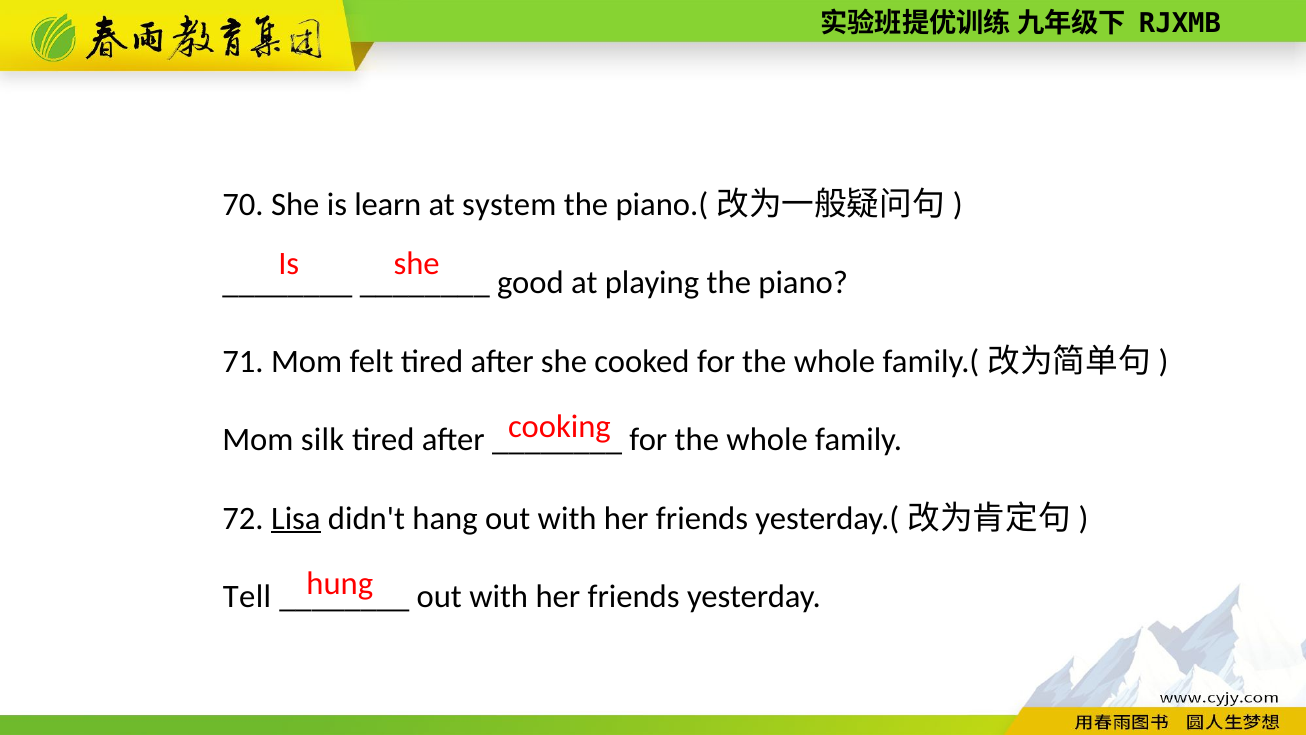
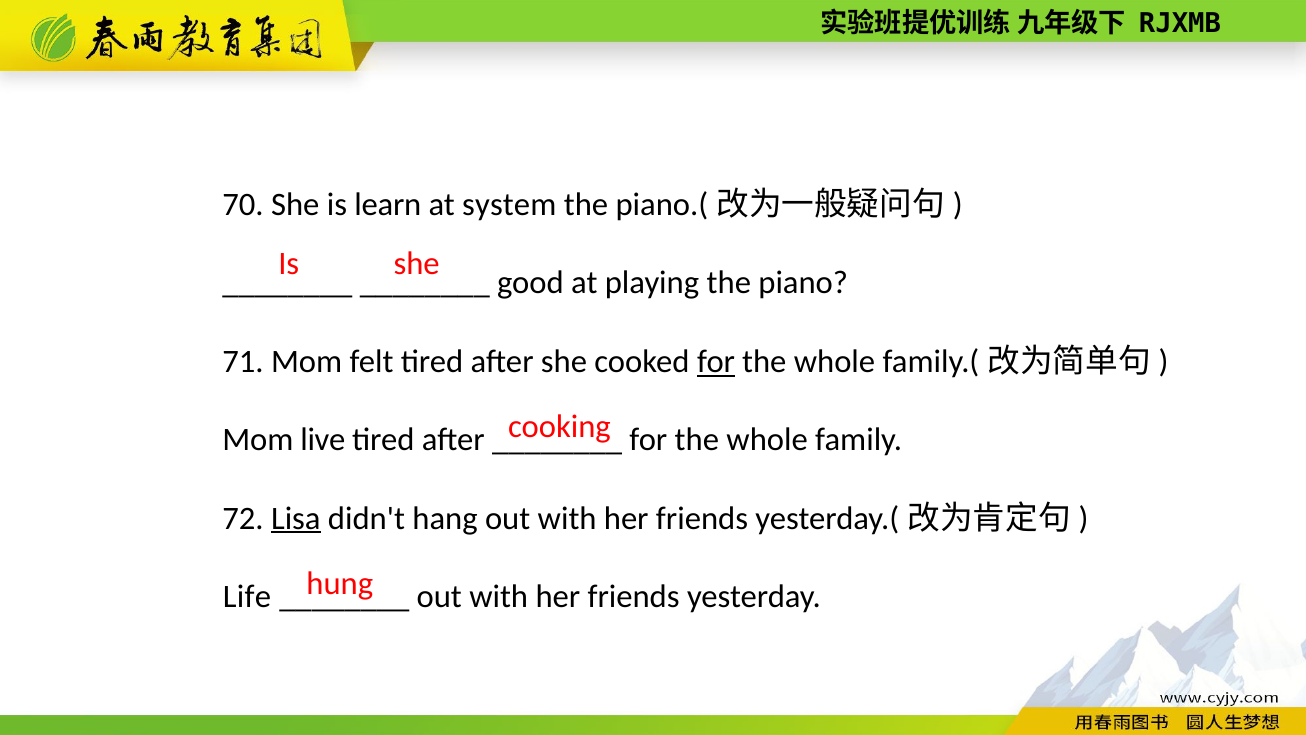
for at (716, 361) underline: none -> present
silk: silk -> live
Tell: Tell -> Life
